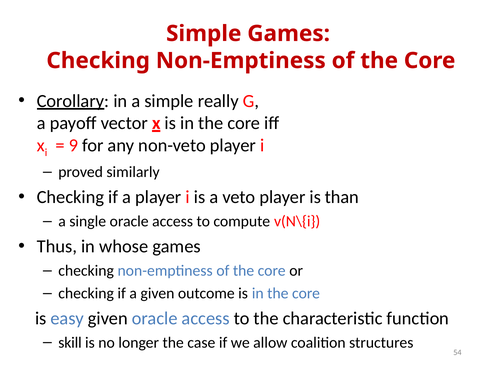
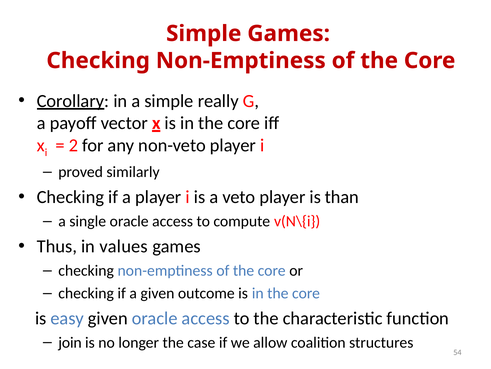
9: 9 -> 2
whose: whose -> values
skill: skill -> join
